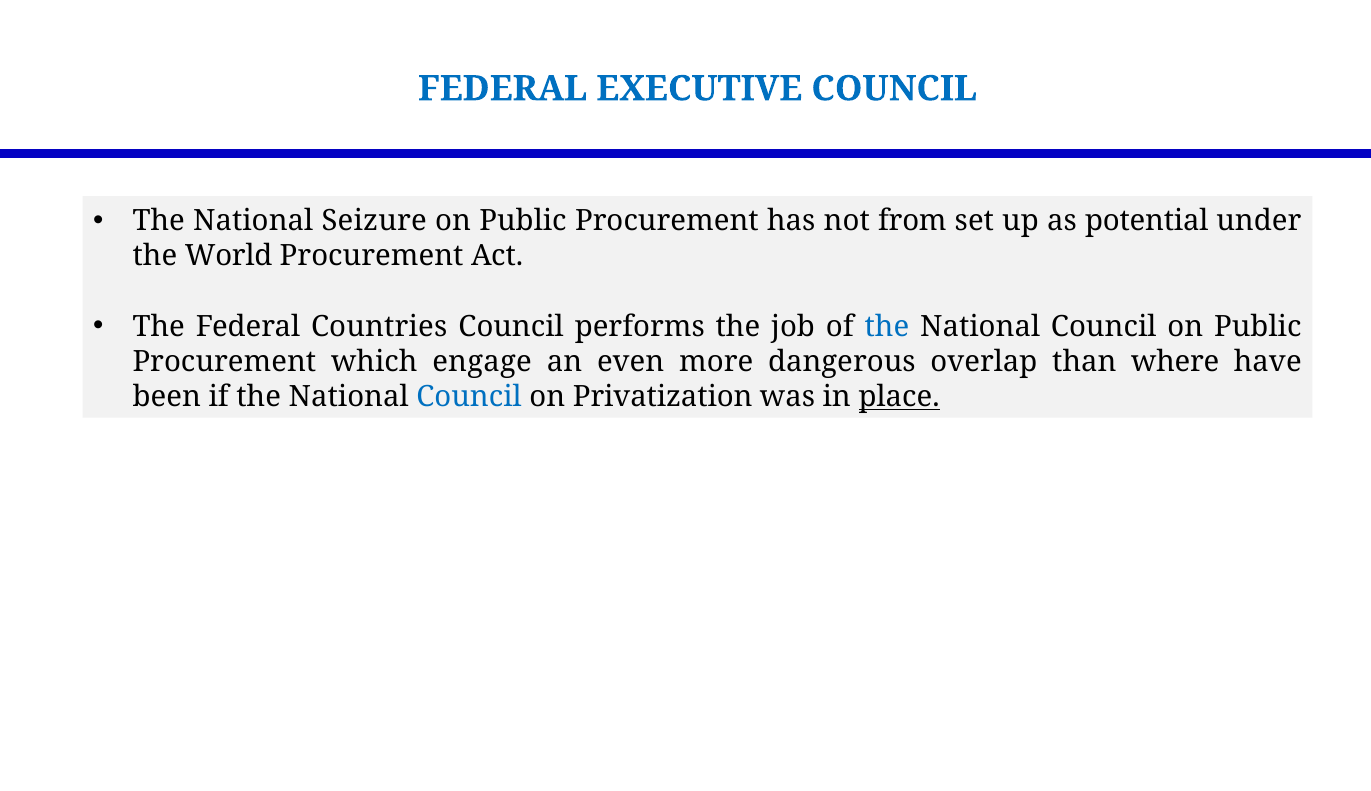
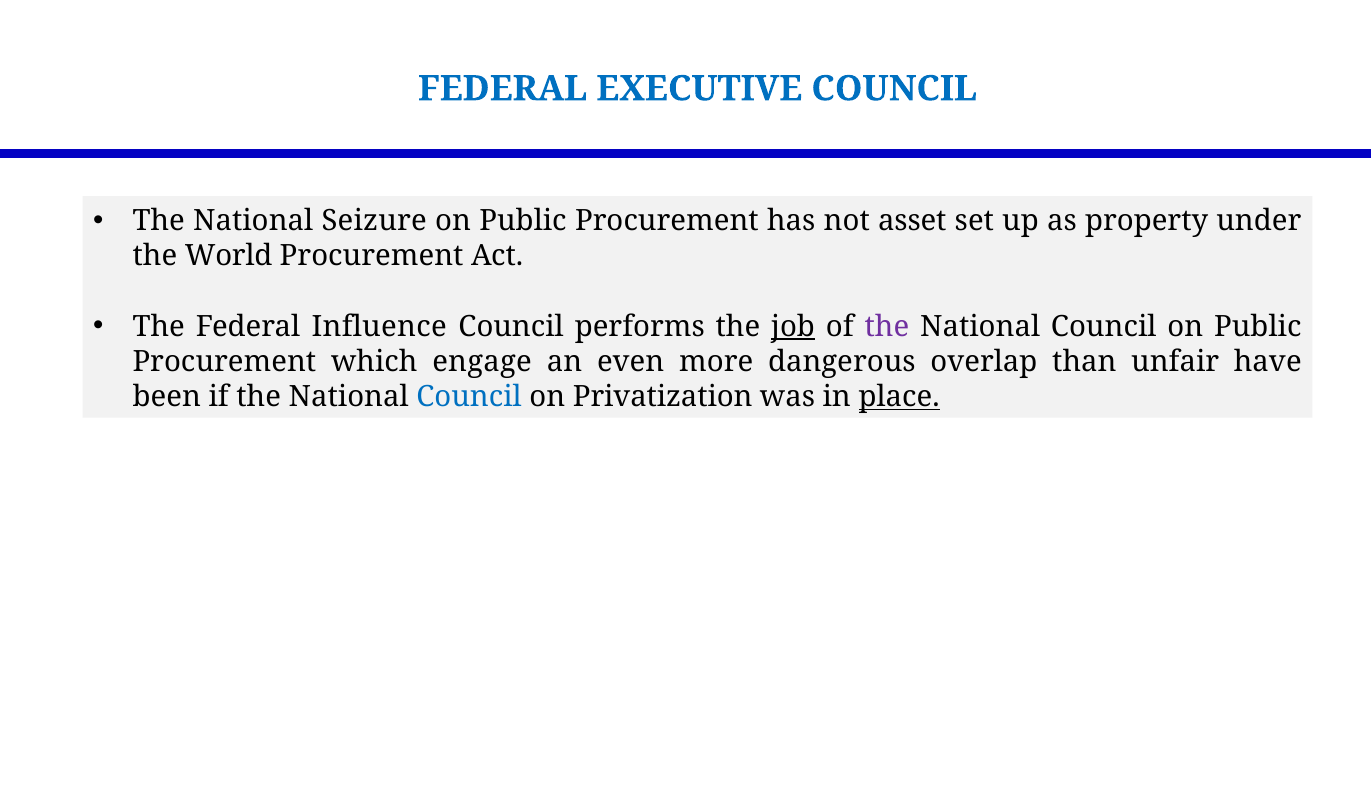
from: from -> asset
potential: potential -> property
Countries: Countries -> Influence
job underline: none -> present
the at (887, 327) colour: blue -> purple
where: where -> unfair
